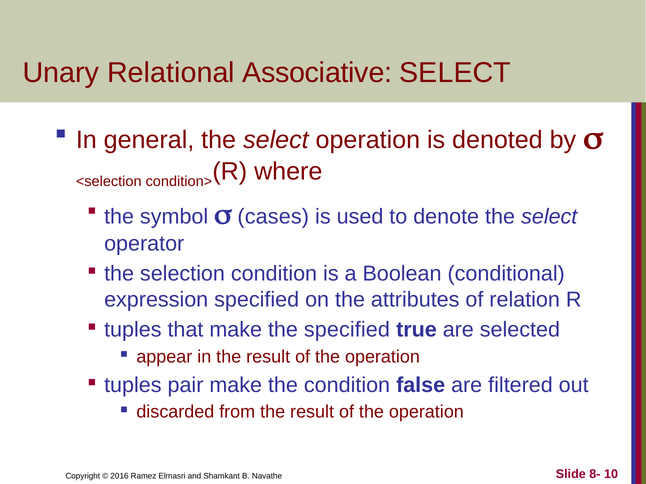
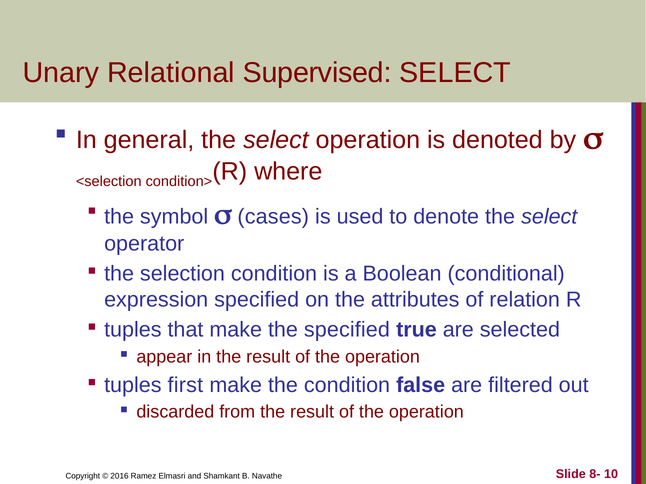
Associative: Associative -> Supervised
pair: pair -> first
